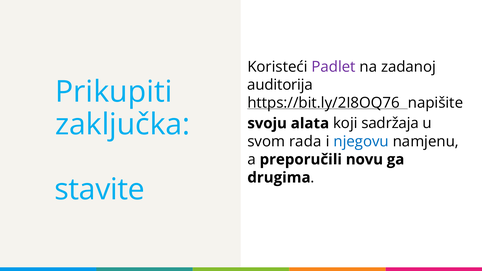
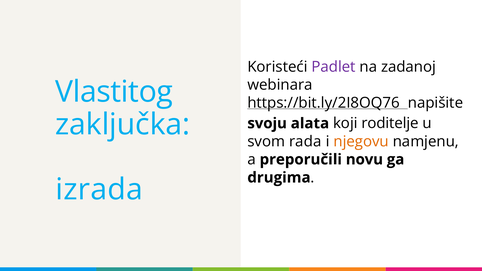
auditorija: auditorija -> webinara
Prikupiti: Prikupiti -> Vlastitog
sadržaja: sadržaja -> roditelje
njegovu colour: blue -> orange
stavite: stavite -> izrada
